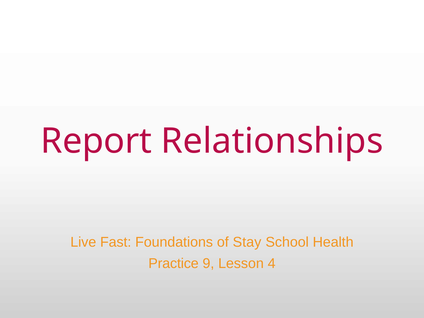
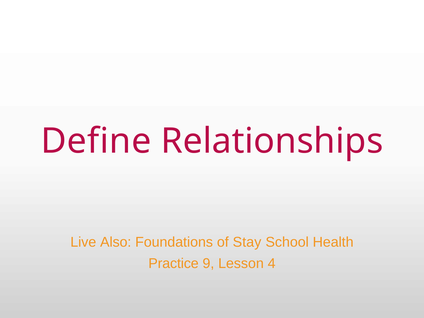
Report: Report -> Define
Fast: Fast -> Also
